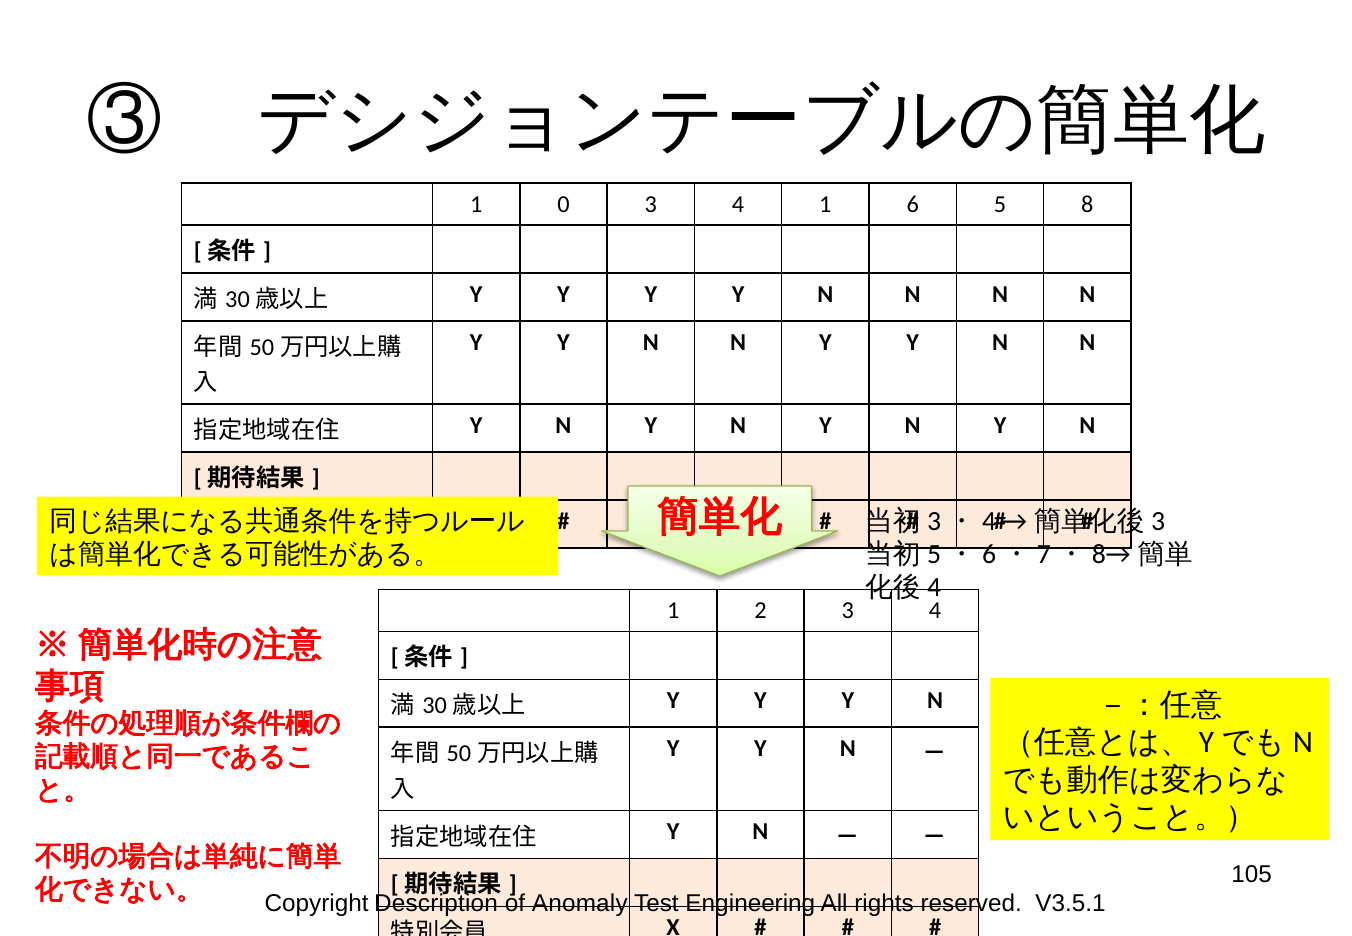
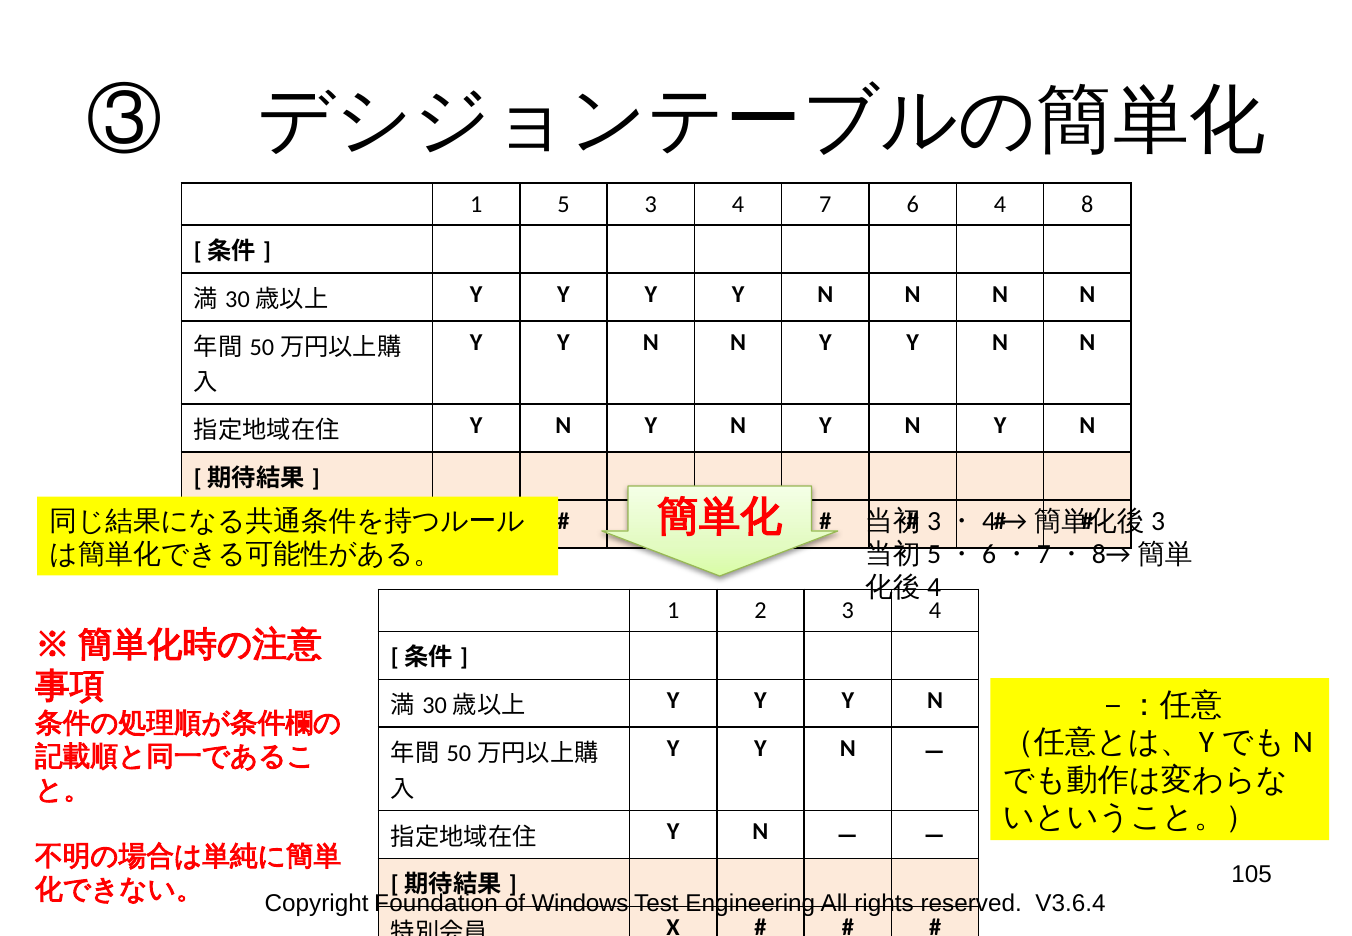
0: 0 -> 5
4 1: 1 -> 7
6 5: 5 -> 4
Description: Description -> Foundation
Anomaly: Anomaly -> Windows
V3.5.1: V3.5.1 -> V3.6.4
